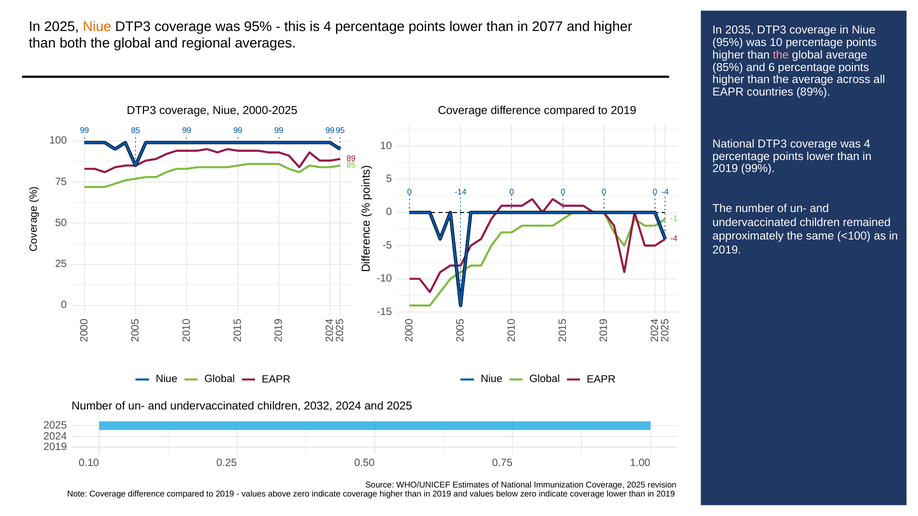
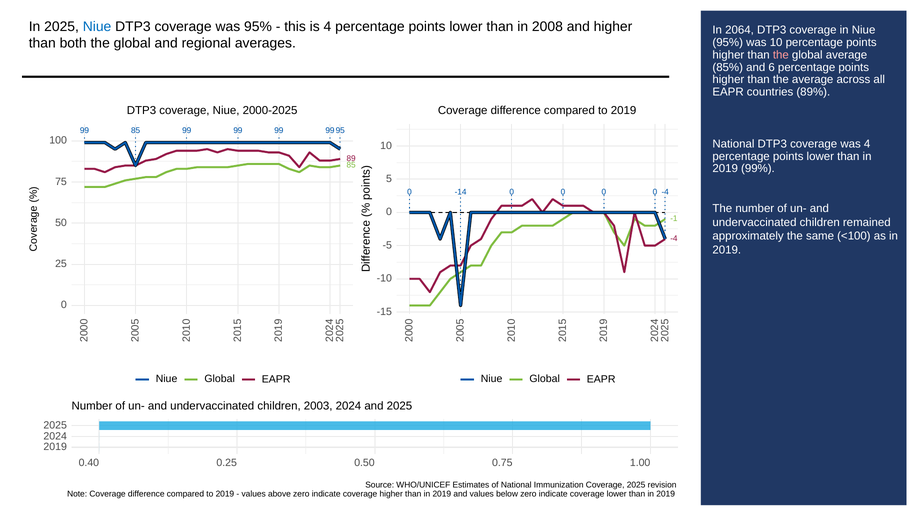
Niue at (97, 26) colour: orange -> blue
2077: 2077 -> 2008
2035: 2035 -> 2064
2032: 2032 -> 2003
0.10: 0.10 -> 0.40
